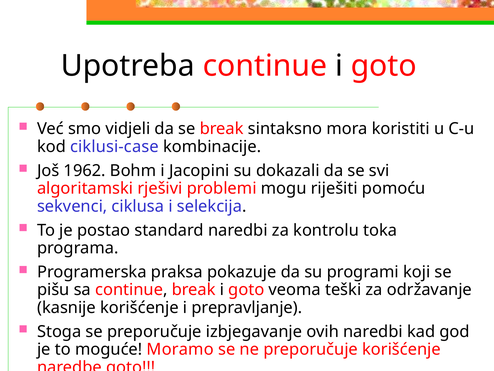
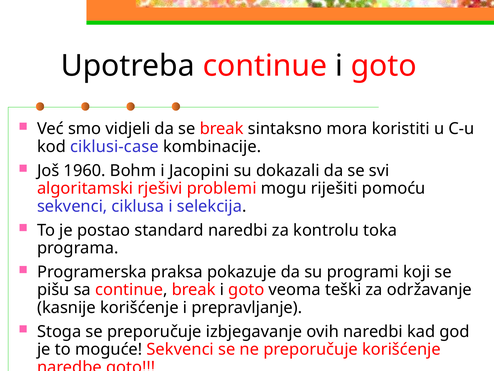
1962: 1962 -> 1960
moguće Moramo: Moramo -> Sekvenci
